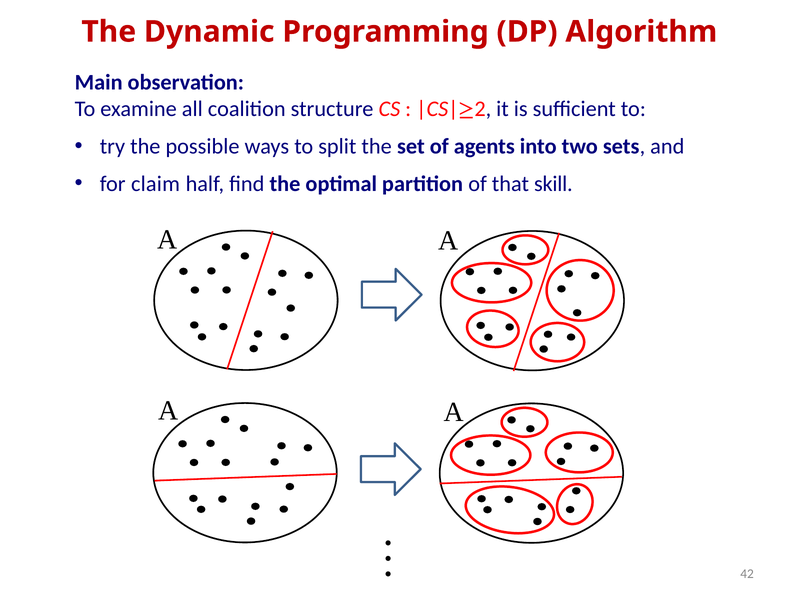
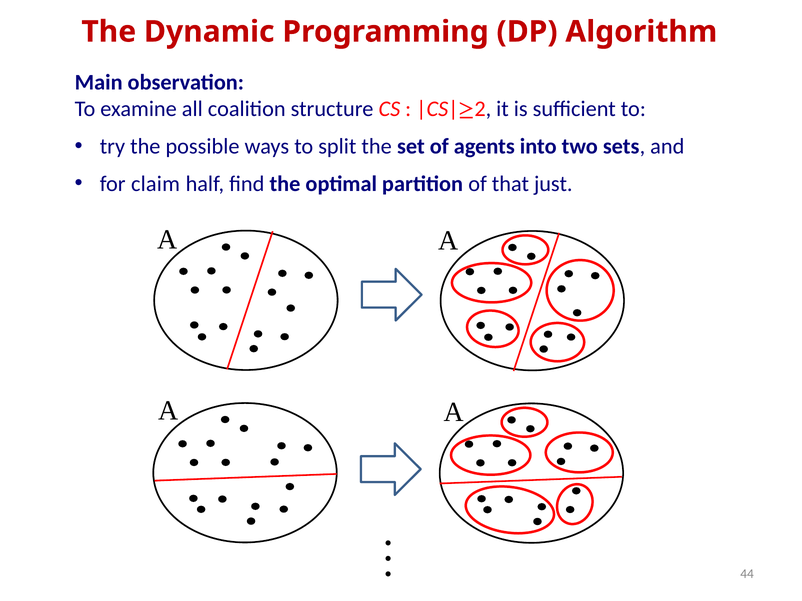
skill: skill -> just
42: 42 -> 44
